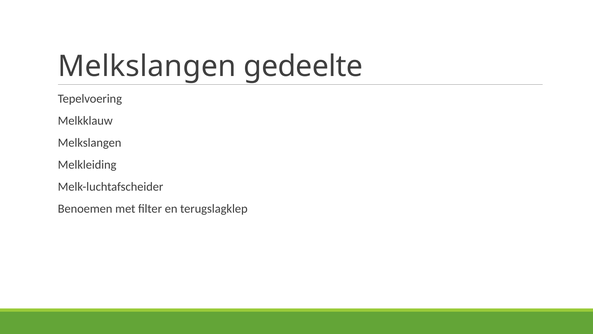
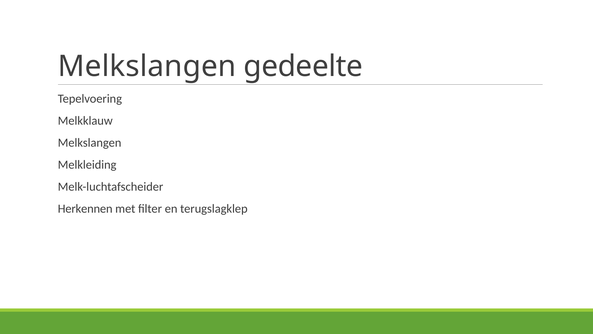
Benoemen: Benoemen -> Herkennen
